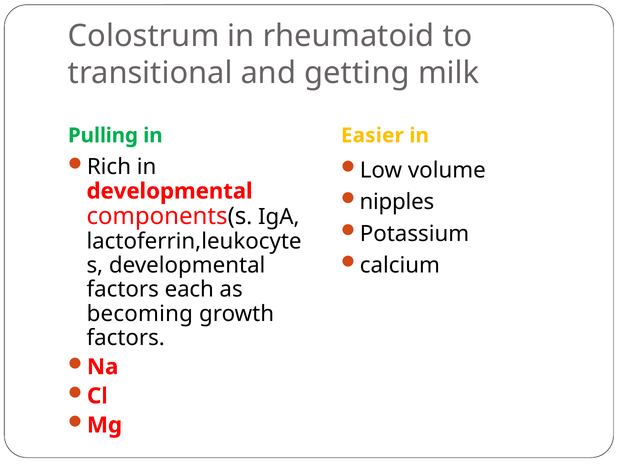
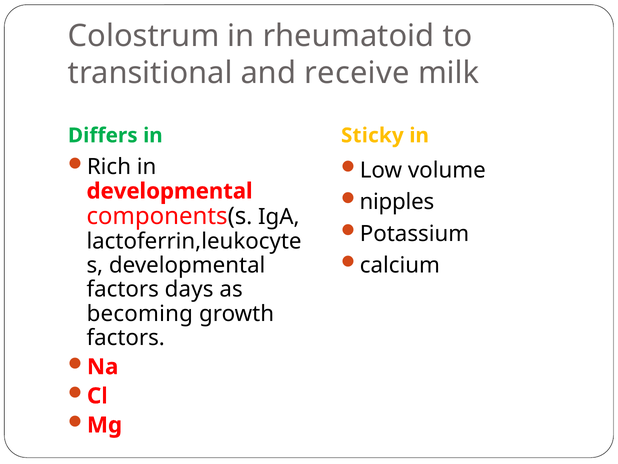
getting: getting -> receive
Pulling: Pulling -> Differs
Easier: Easier -> Sticky
each: each -> days
